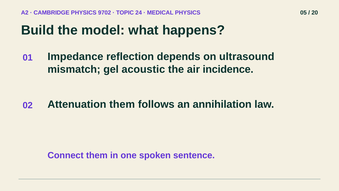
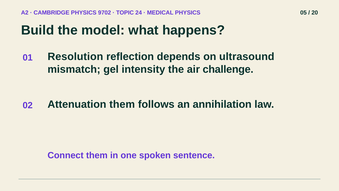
Impedance: Impedance -> Resolution
acoustic: acoustic -> intensity
incidence: incidence -> challenge
